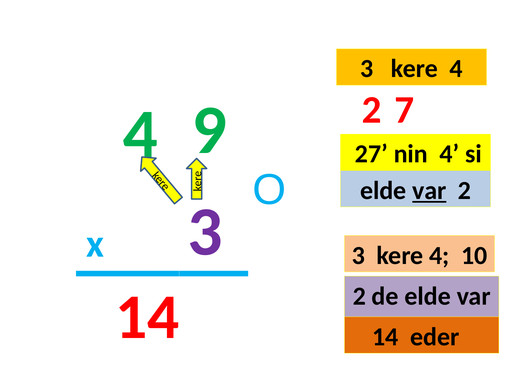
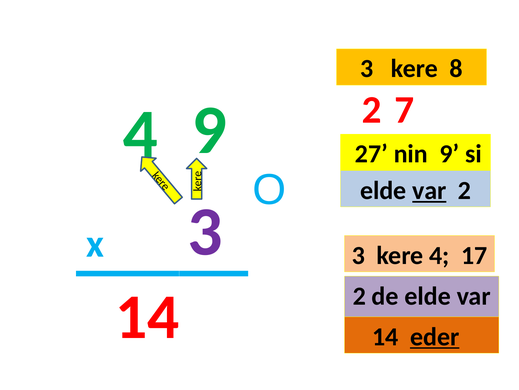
4 at (456, 69): 4 -> 8
nin 4: 4 -> 9
10: 10 -> 17
eder underline: none -> present
